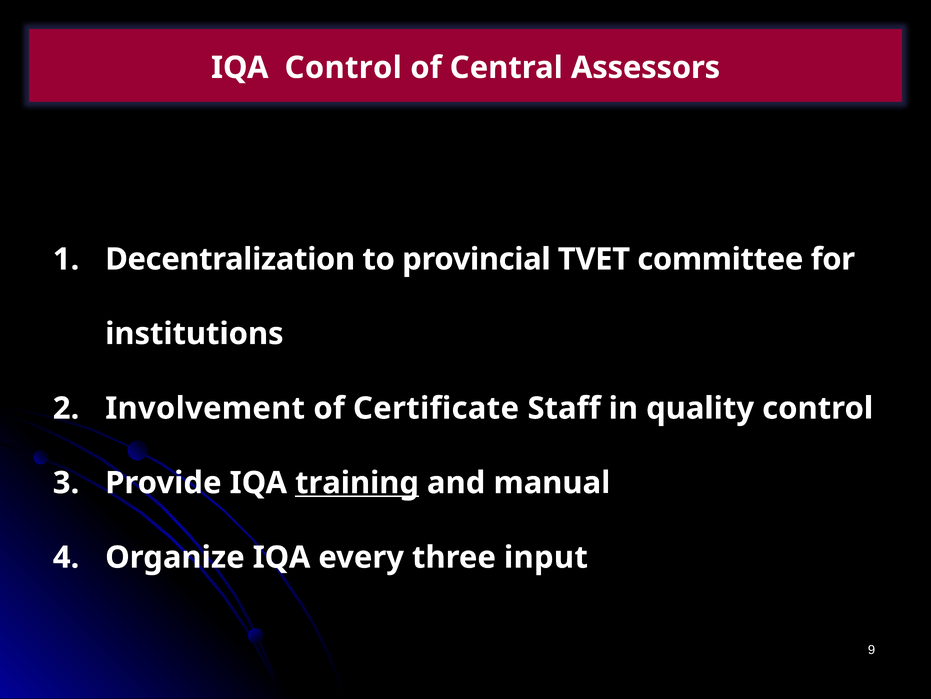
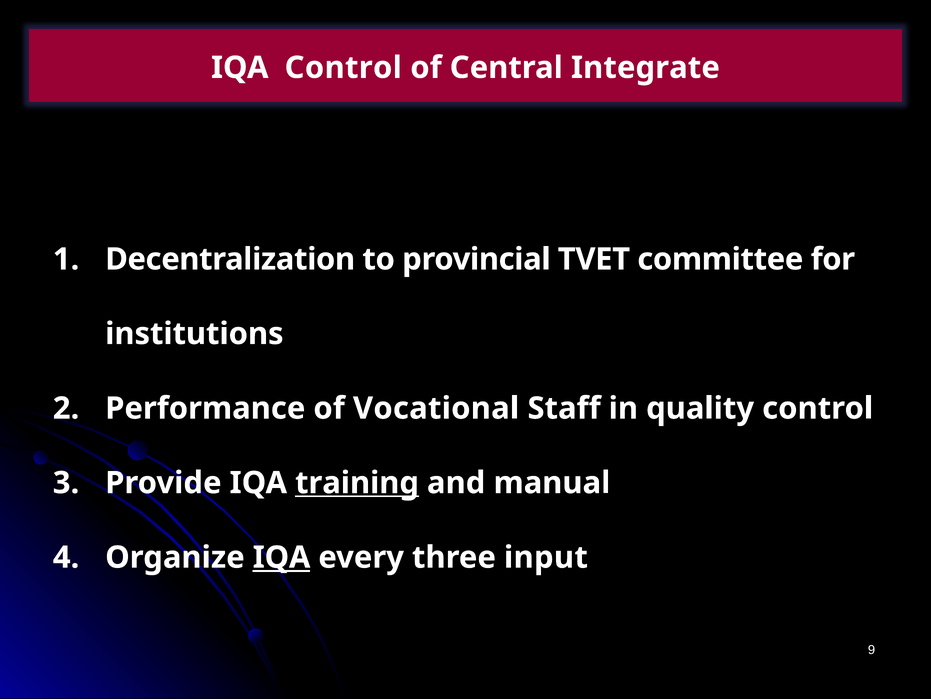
Assessors: Assessors -> Integrate
Involvement: Involvement -> Performance
Certificate: Certificate -> Vocational
IQA at (282, 557) underline: none -> present
